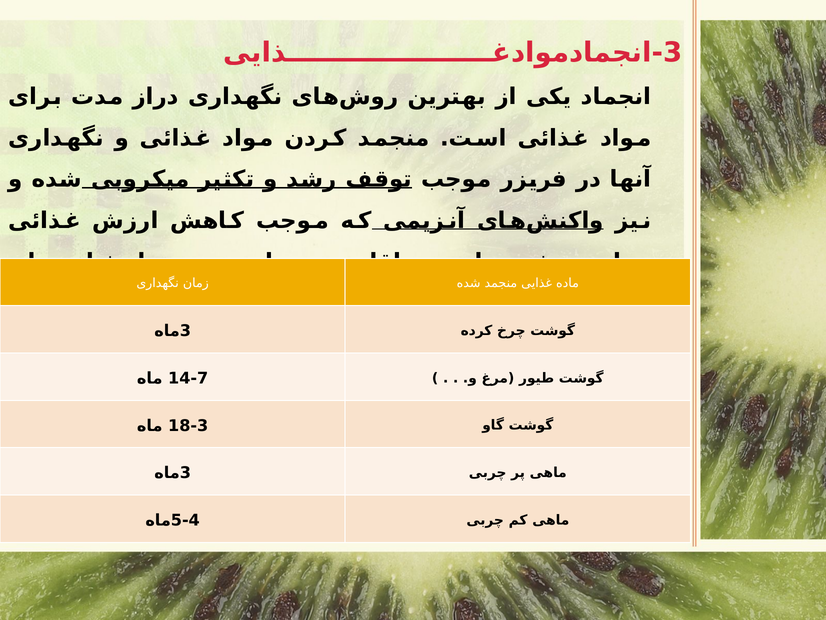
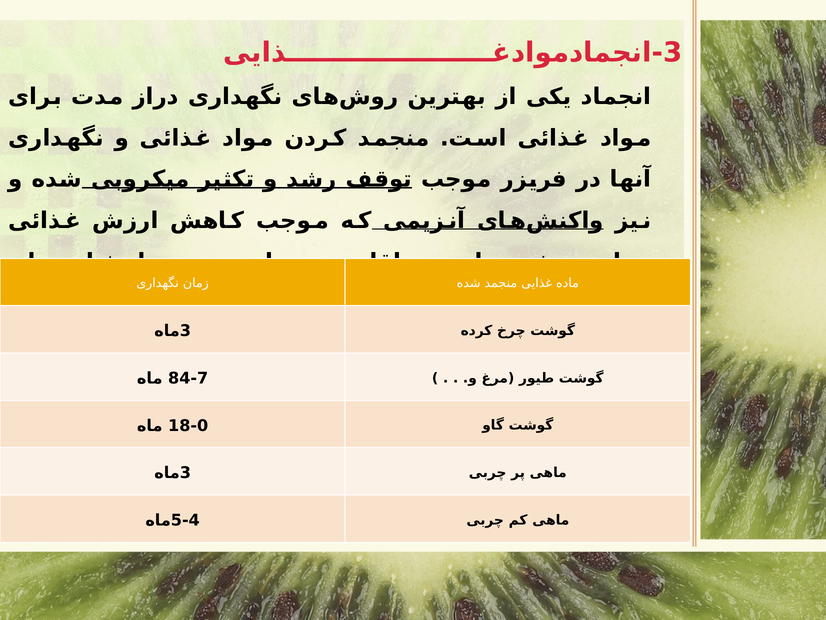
14-7: 14-7 -> 84-7
18-3: 18-3 -> 18-0
